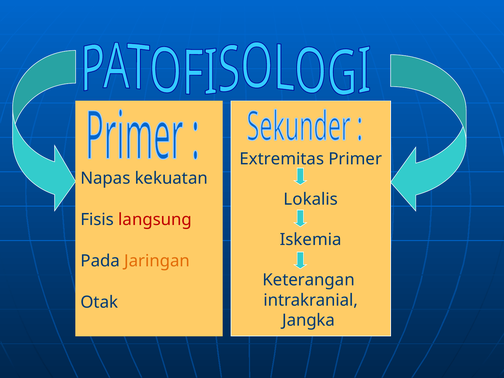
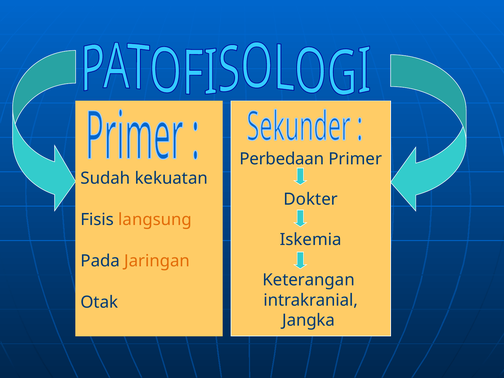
Extremitas: Extremitas -> Perbedaan
Napas: Napas -> Sudah
Lokalis: Lokalis -> Dokter
langsung colour: red -> orange
